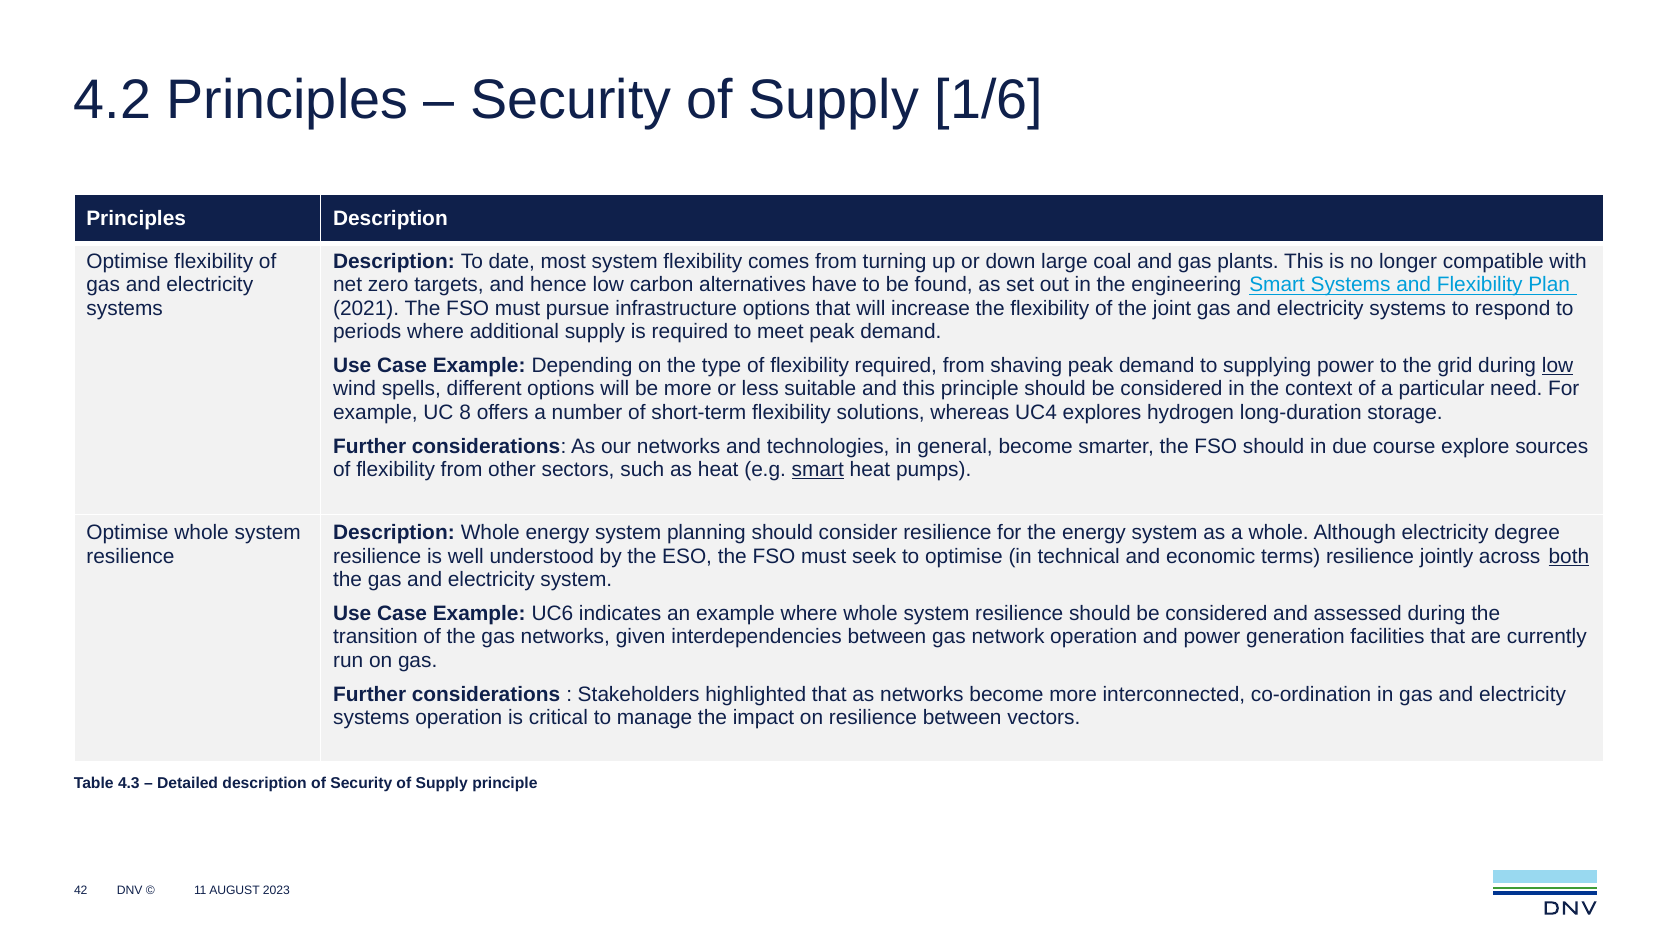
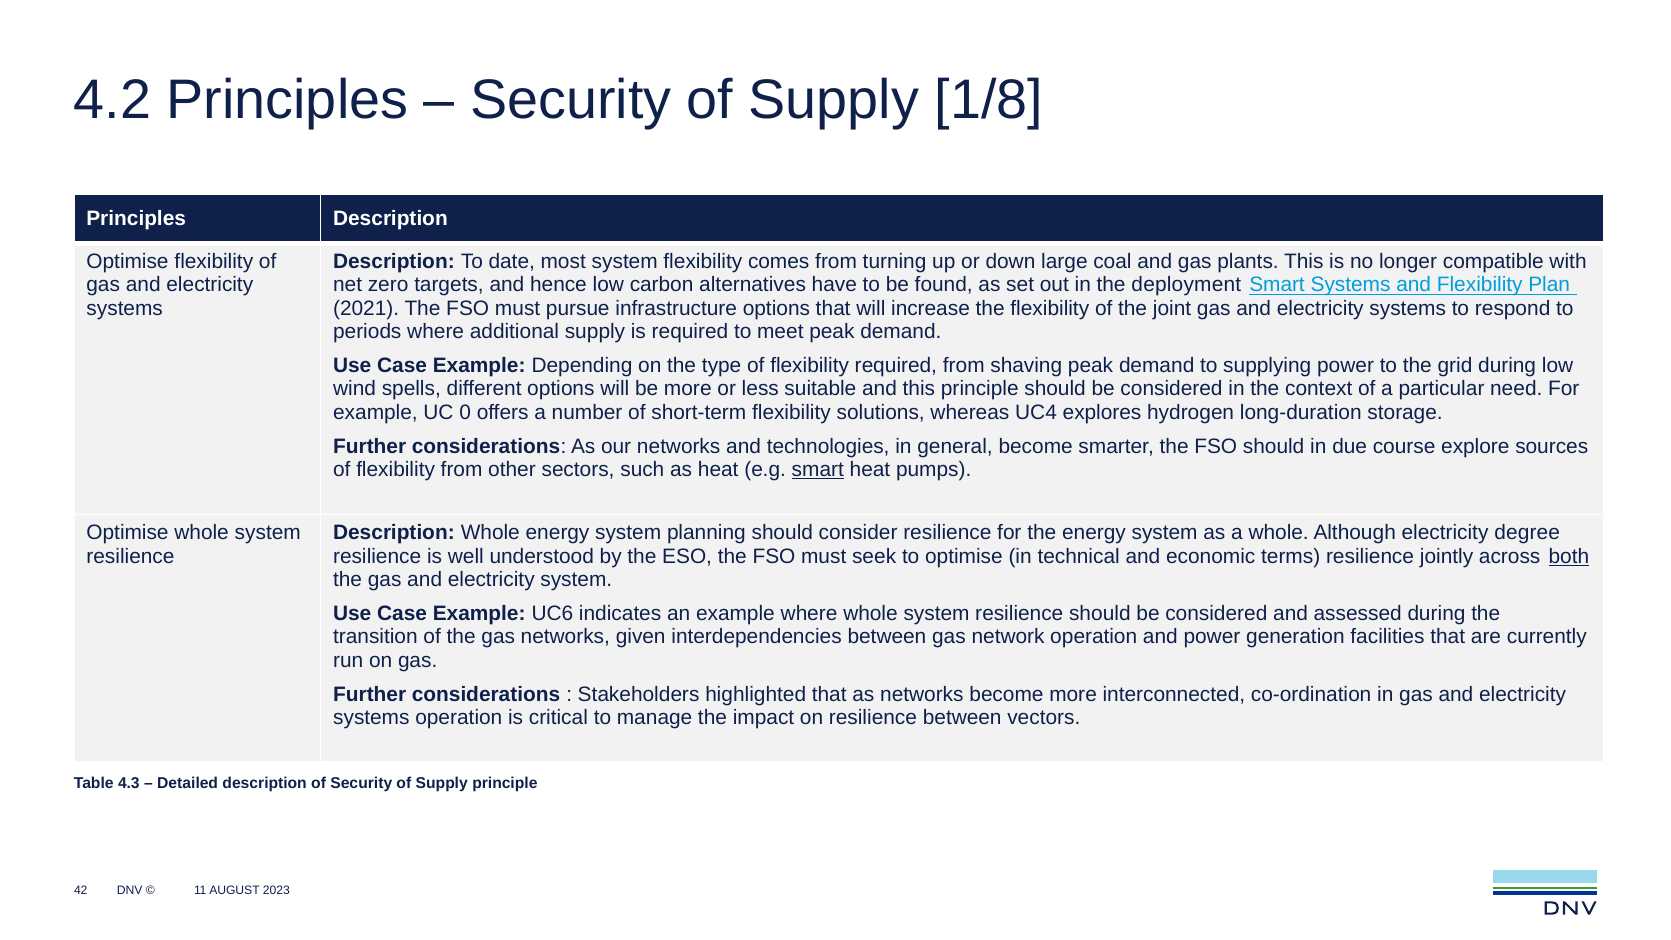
1/6: 1/6 -> 1/8
engineering: engineering -> deployment
low at (1558, 366) underline: present -> none
8: 8 -> 0
